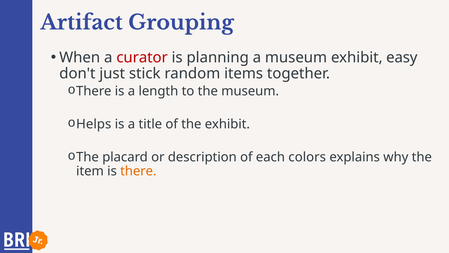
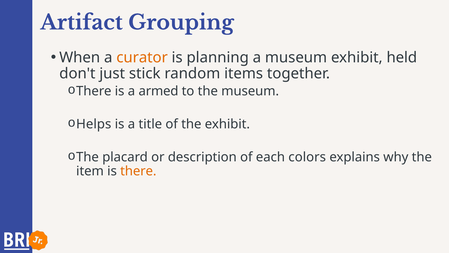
curator colour: red -> orange
easy: easy -> held
length: length -> armed
